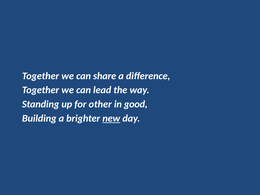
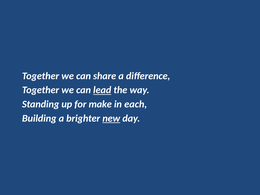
lead underline: none -> present
other: other -> make
good: good -> each
